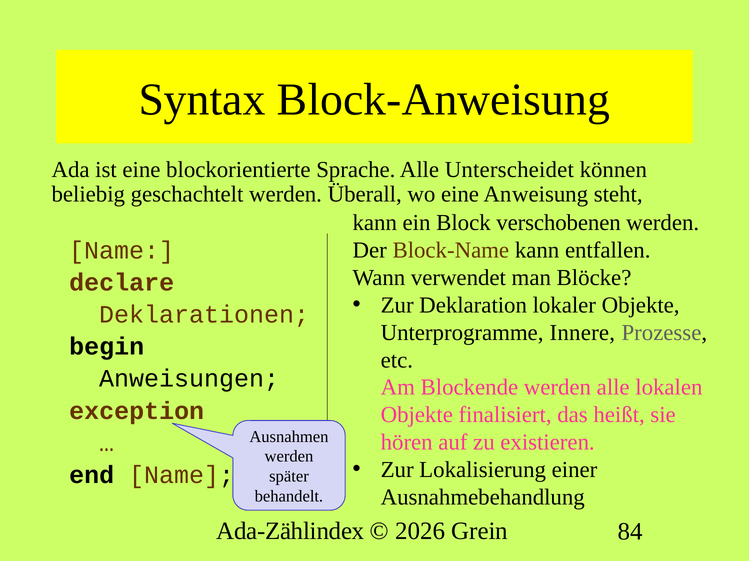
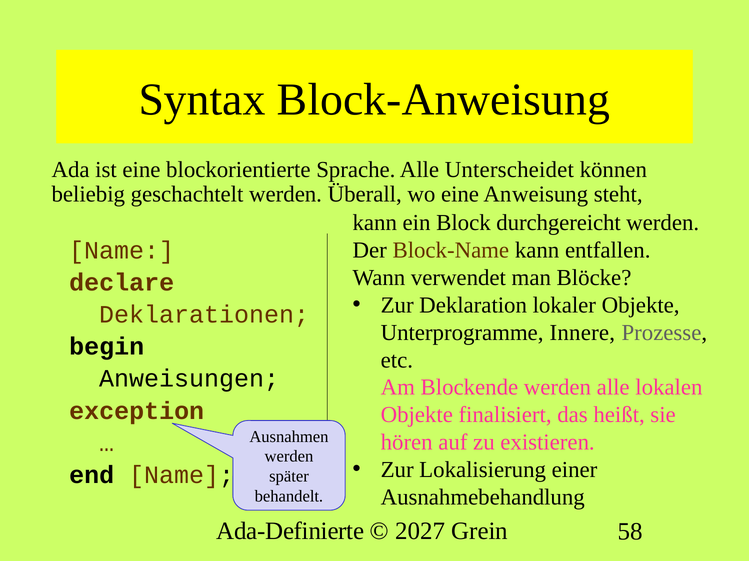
verschobenen: verschobenen -> durchgereicht
Ada-Zählindex: Ada-Zählindex -> Ada-Definierte
2026: 2026 -> 2027
84: 84 -> 58
